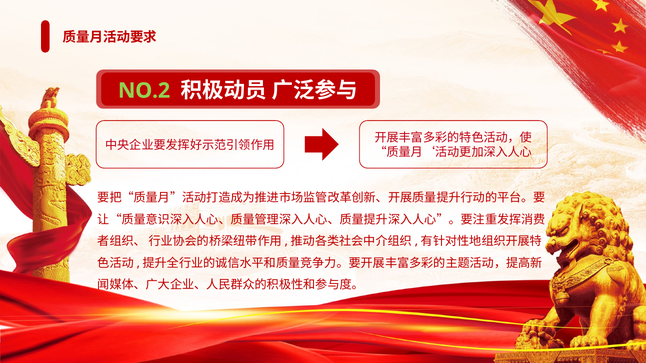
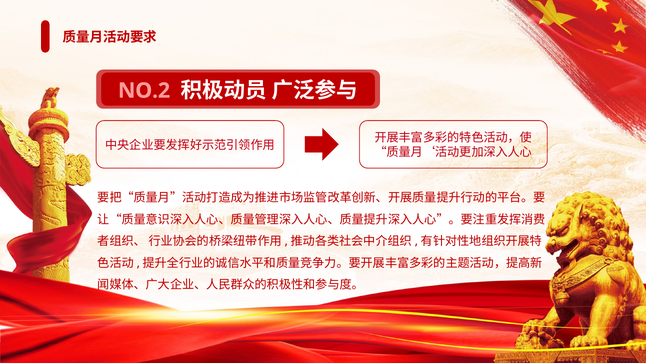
NO.2 colour: light green -> pink
